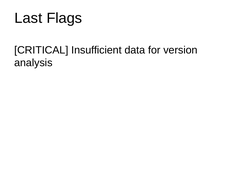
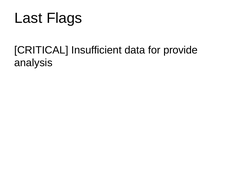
version: version -> provide
